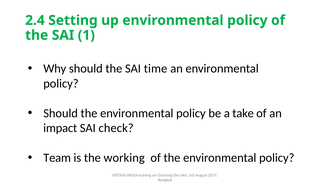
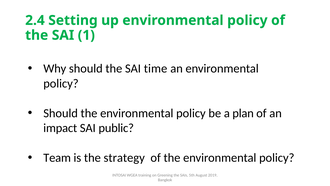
take: take -> plan
check: check -> public
working: working -> strategy
